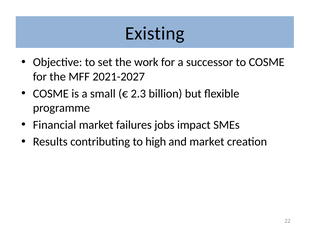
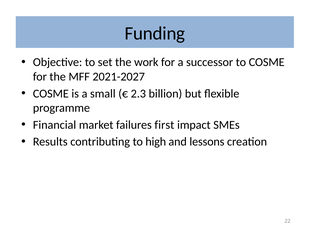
Existing: Existing -> Funding
jobs: jobs -> first
and market: market -> lessons
